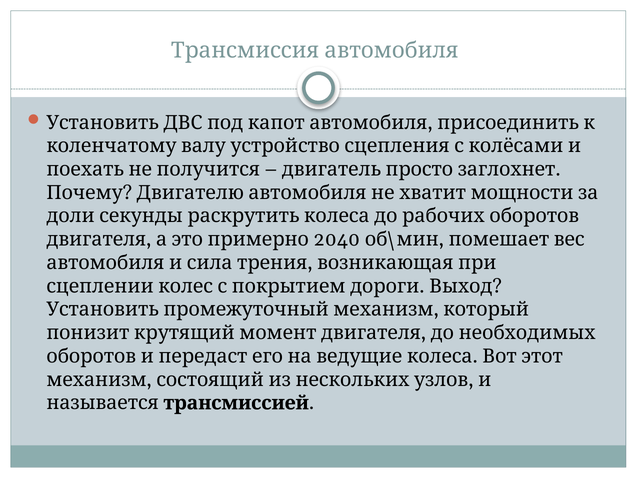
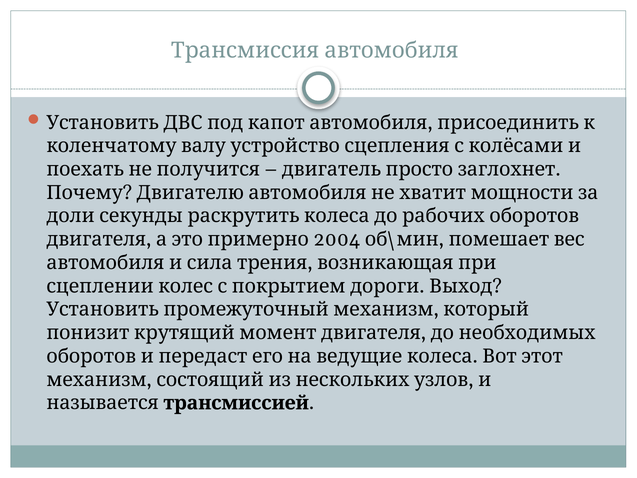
2040: 2040 -> 2004
